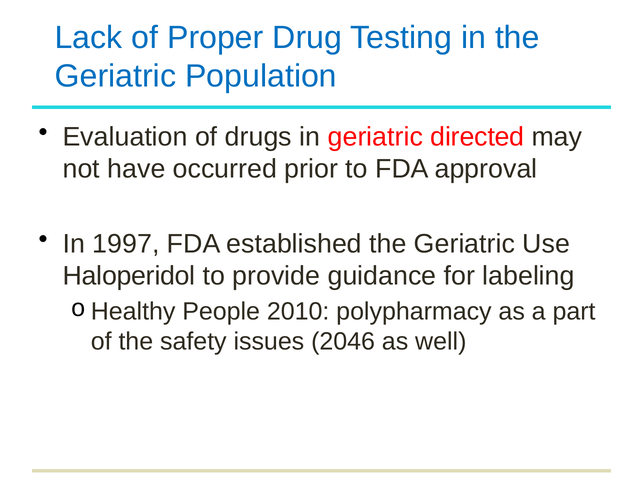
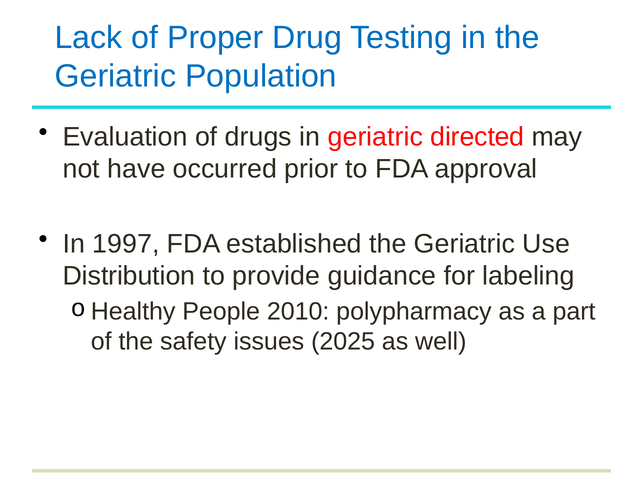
Haloperidol: Haloperidol -> Distribution
2046: 2046 -> 2025
